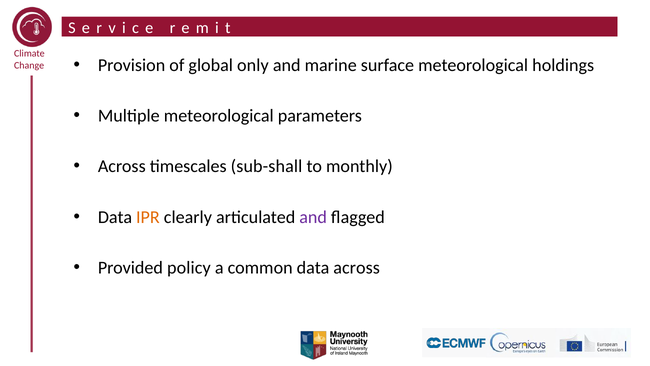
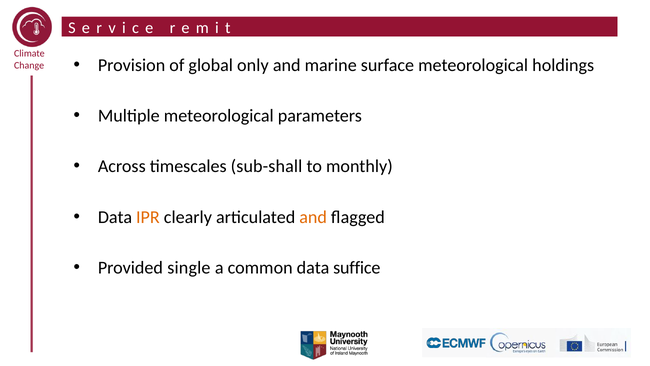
and at (313, 217) colour: purple -> orange
policy: policy -> single
data across: across -> suffice
